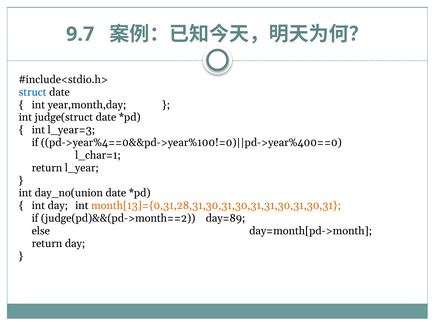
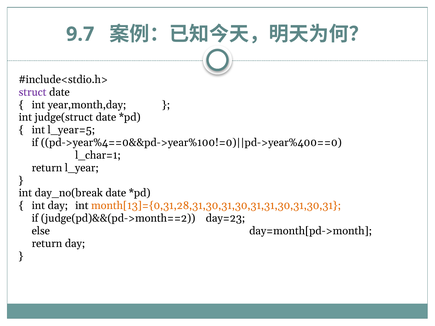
struct colour: blue -> purple
l_year=3: l_year=3 -> l_year=5
day_no(union: day_no(union -> day_no(break
day=89: day=89 -> day=23
